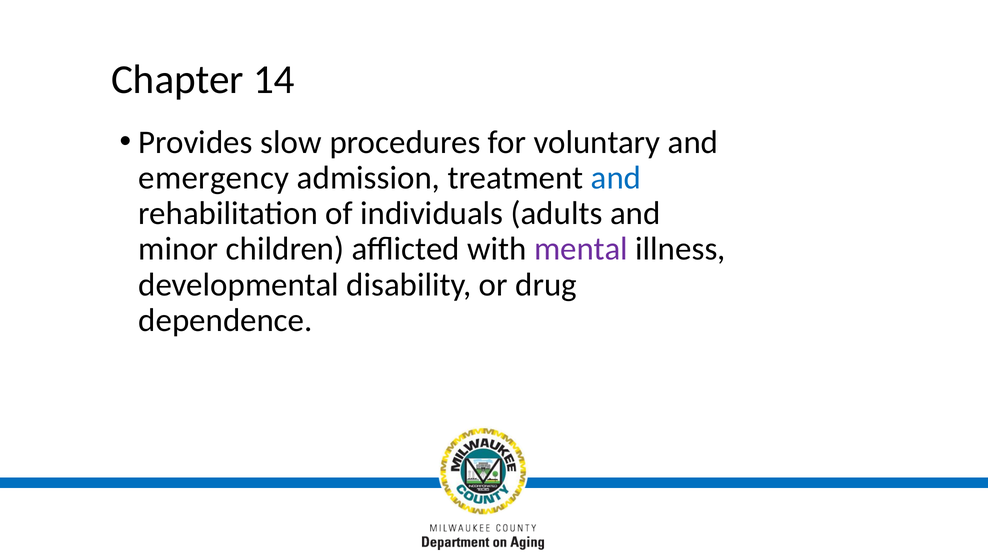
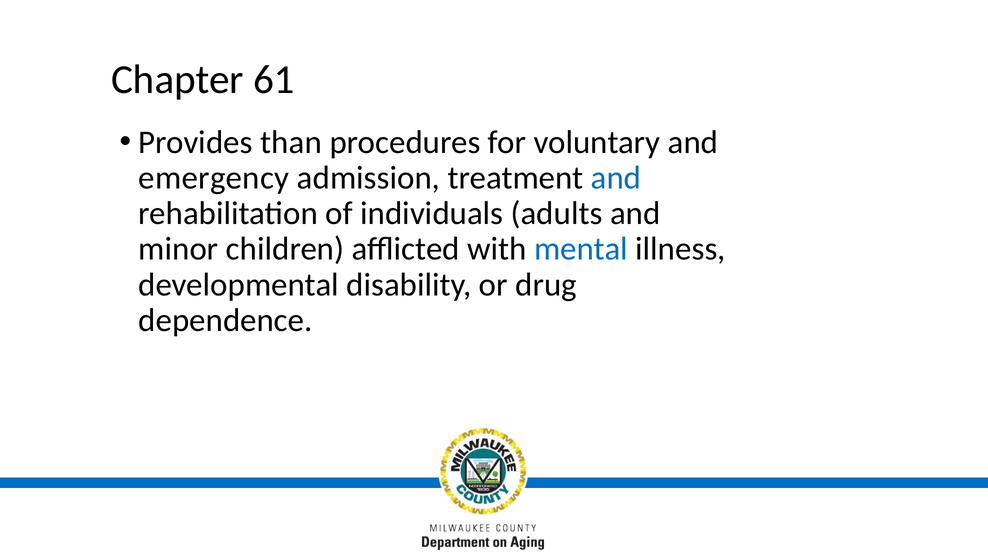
14: 14 -> 61
slow: slow -> than
mental colour: purple -> blue
